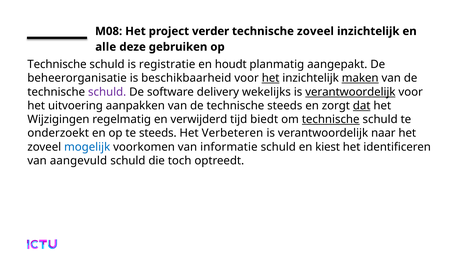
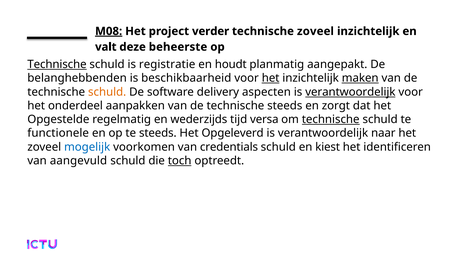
M08 underline: none -> present
alle: alle -> valt
gebruiken: gebruiken -> beheerste
Technische at (57, 64) underline: none -> present
beheerorganisatie: beheerorganisatie -> belanghebbenden
schuld at (107, 92) colour: purple -> orange
wekelijks: wekelijks -> aspecten
uitvoering: uitvoering -> onderdeel
dat underline: present -> none
Wijzigingen: Wijzigingen -> Opgestelde
verwijderd: verwijderd -> wederzijds
biedt: biedt -> versa
onderzoekt: onderzoekt -> functionele
Verbeteren: Verbeteren -> Opgeleverd
informatie: informatie -> credentials
toch underline: none -> present
